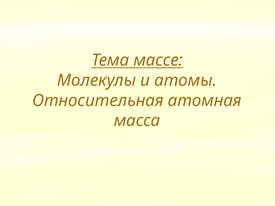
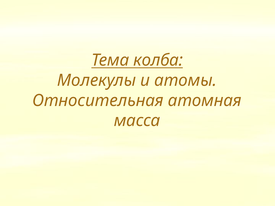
массе: массе -> колба
